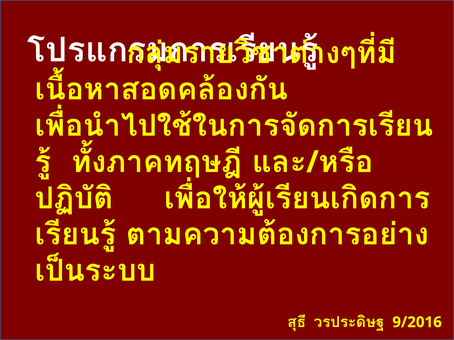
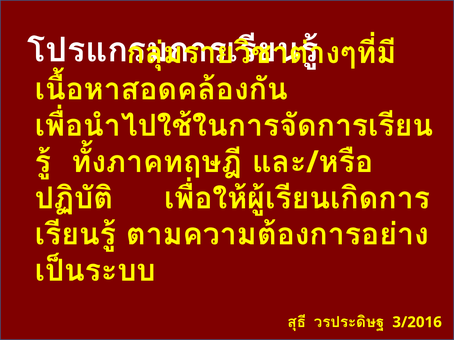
9/2016: 9/2016 -> 3/2016
